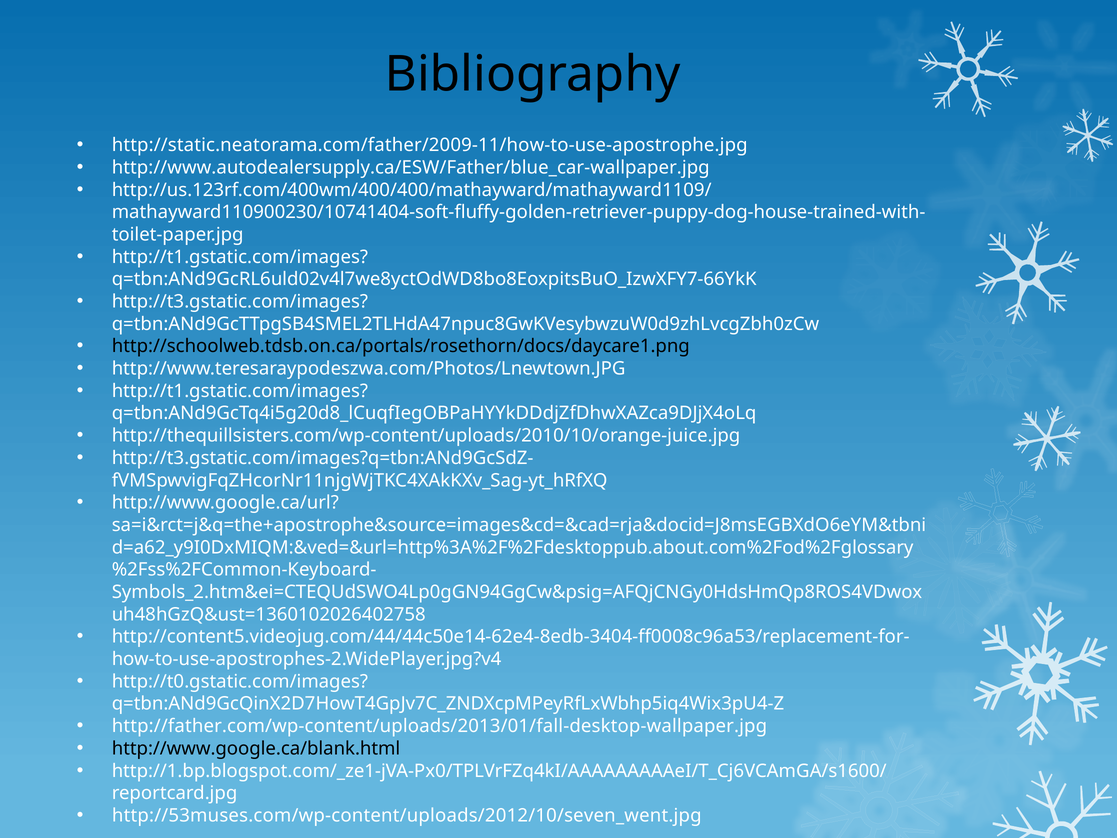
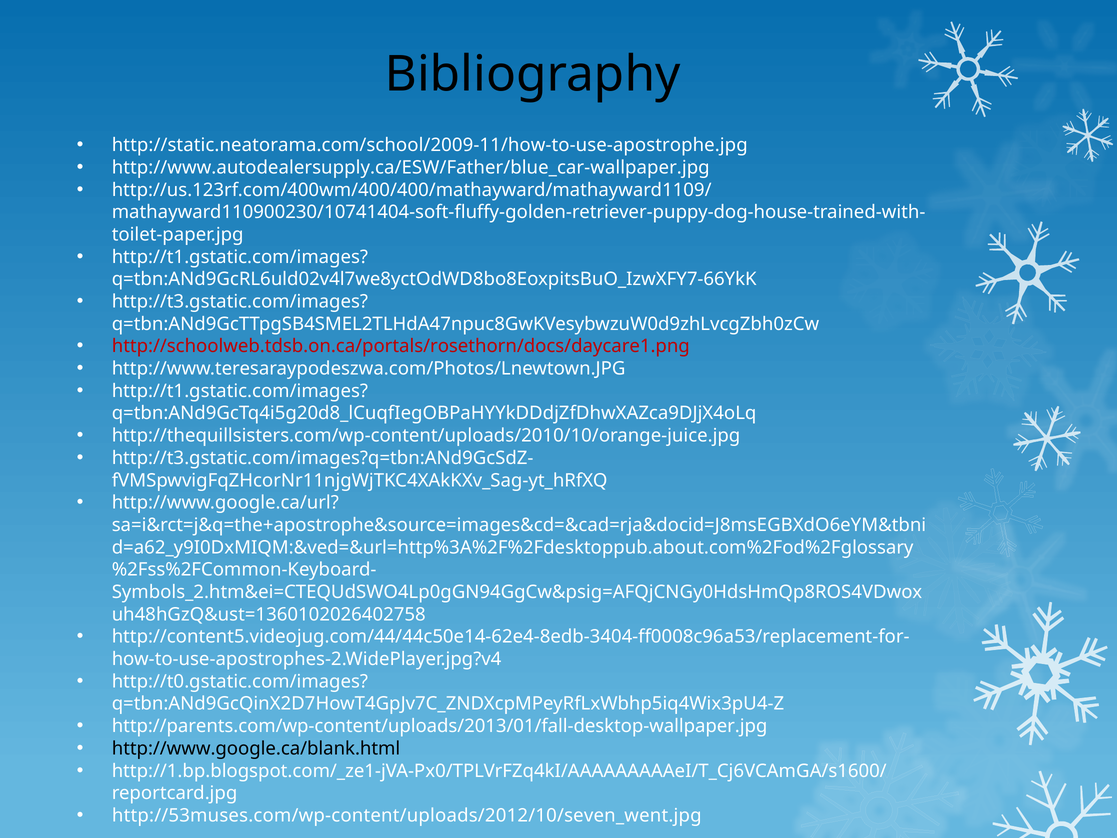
http://static.neatorama.com/father/2009-11/how-to-use-apostrophe.jpg: http://static.neatorama.com/father/2009-11/how-to-use-apostrophe.jpg -> http://static.neatorama.com/school/2009-11/how-to-use-apostrophe.jpg
http://schoolweb.tdsb.on.ca/portals/rosethorn/docs/daycare1.png colour: black -> red
http://father.com/wp-content/uploads/2013/01/fall-desktop-wallpaper.jpg: http://father.com/wp-content/uploads/2013/01/fall-desktop-wallpaper.jpg -> http://parents.com/wp-content/uploads/2013/01/fall-desktop-wallpaper.jpg
